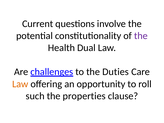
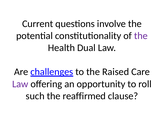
Duties: Duties -> Raised
Law at (20, 84) colour: orange -> purple
properties: properties -> reaffirmed
